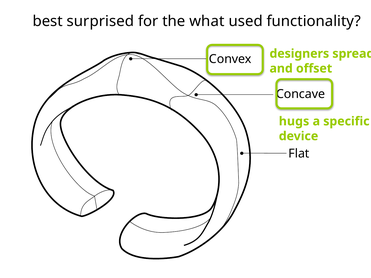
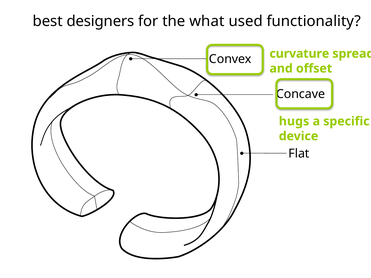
surprised: surprised -> designers
designers: designers -> curvature
